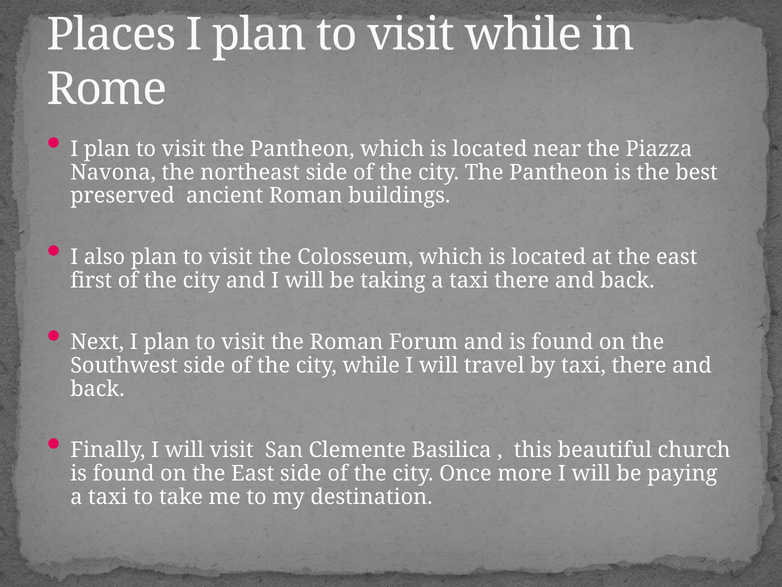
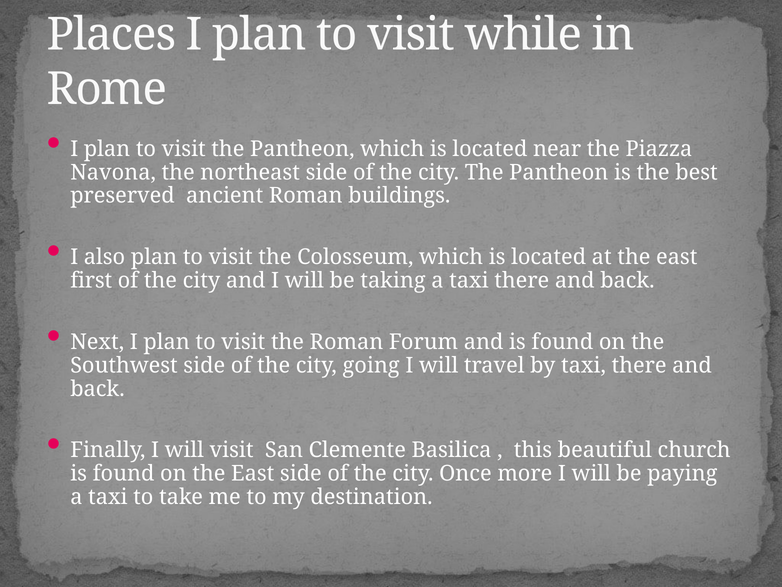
city while: while -> going
